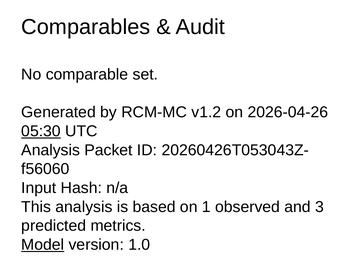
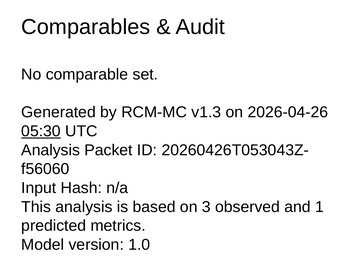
v1.2: v1.2 -> v1.3
1: 1 -> 3
3: 3 -> 1
Model underline: present -> none
